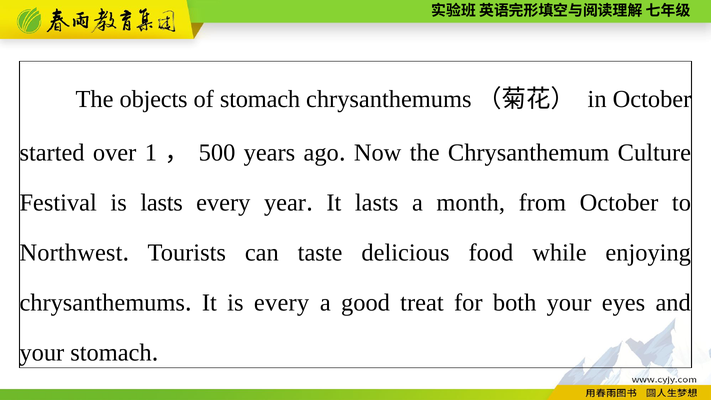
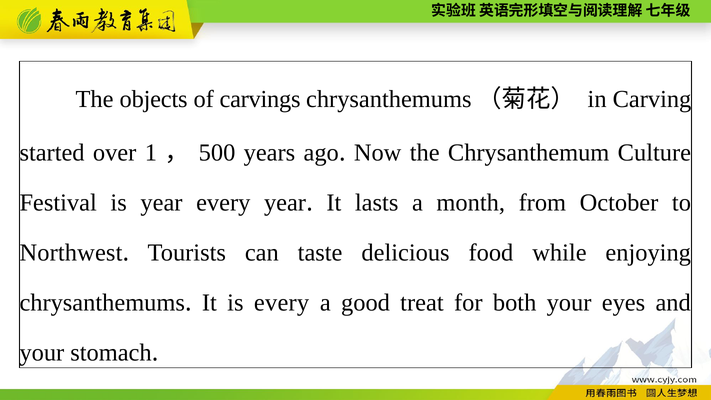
of stomach: stomach -> carvings
in October: October -> Carving
is lasts: lasts -> year
